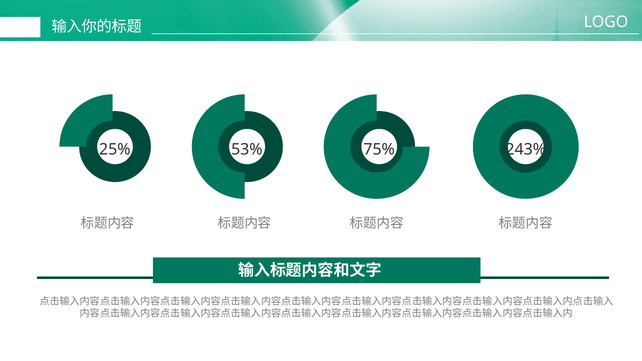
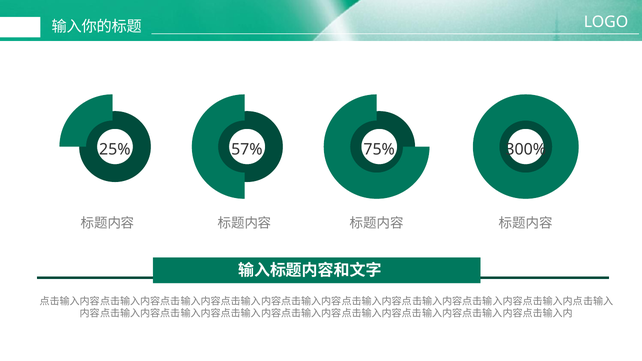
53%: 53% -> 57%
243%: 243% -> 300%
